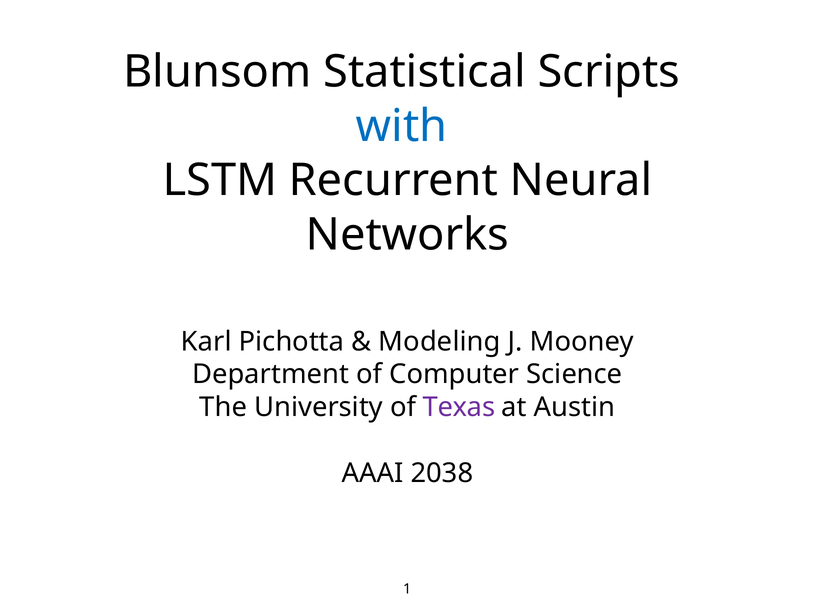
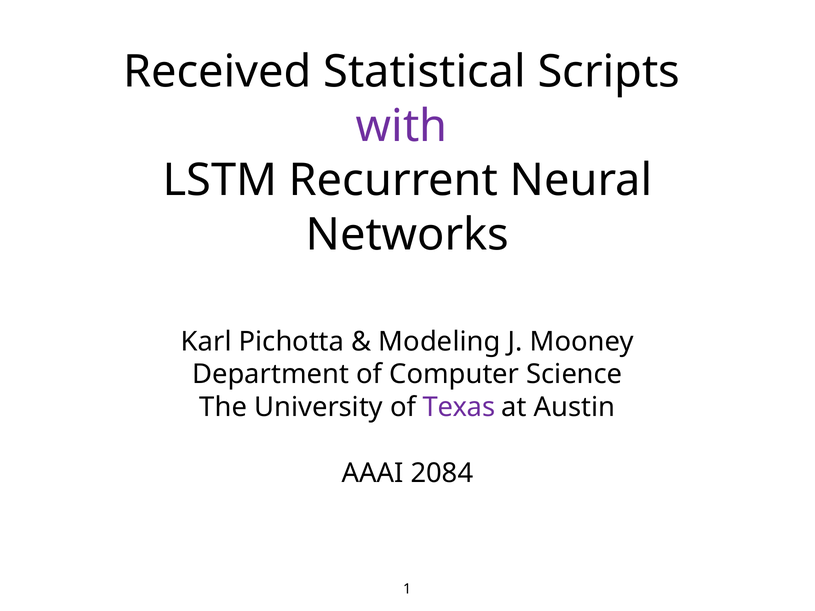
Blunsom: Blunsom -> Received
with colour: blue -> purple
2038: 2038 -> 2084
